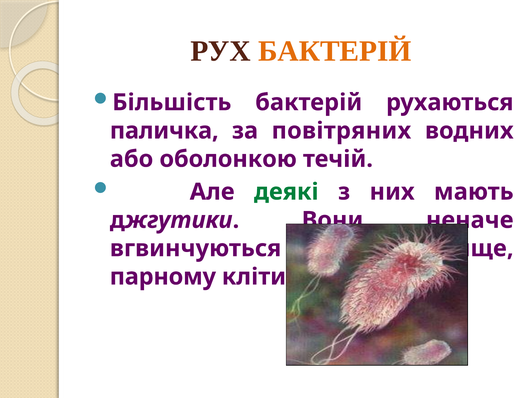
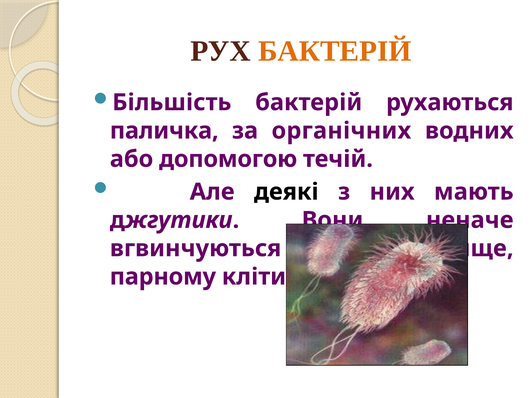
повітряних: повітряних -> органічних
оболонкою: оболонкою -> допомогою
деякі colour: green -> black
